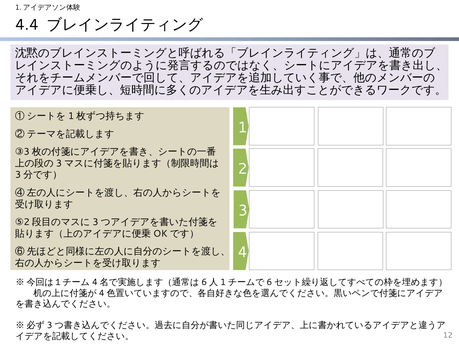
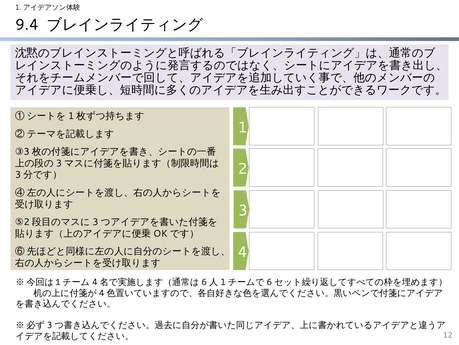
4.4: 4.4 -> 9.4
